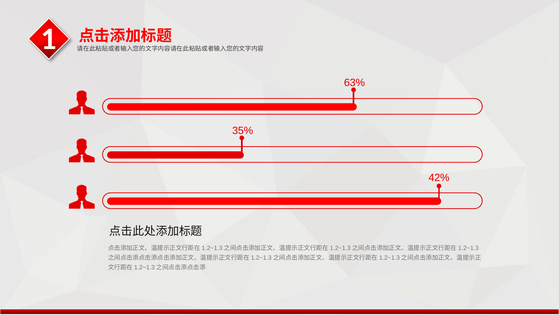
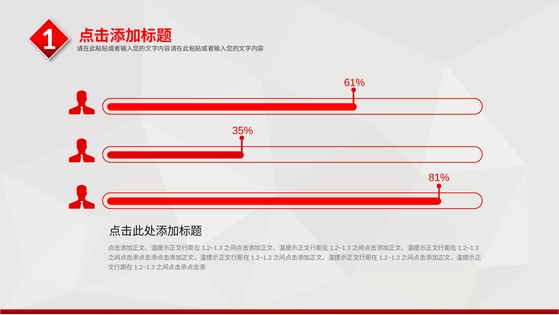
63%: 63% -> 61%
42%: 42% -> 81%
